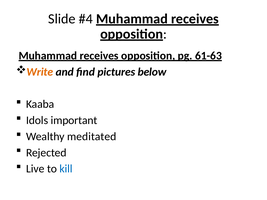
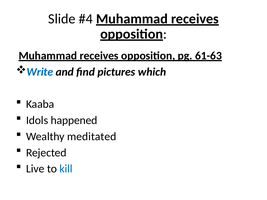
Write colour: orange -> blue
below: below -> which
important: important -> happened
